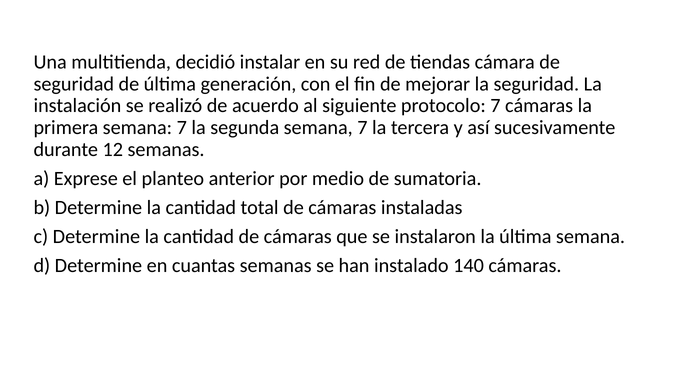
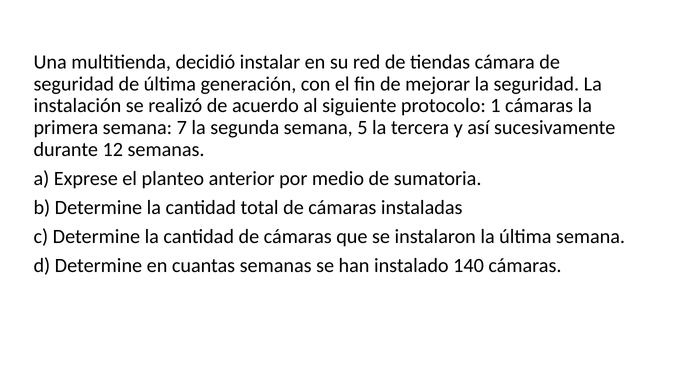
protocolo 7: 7 -> 1
segunda semana 7: 7 -> 5
